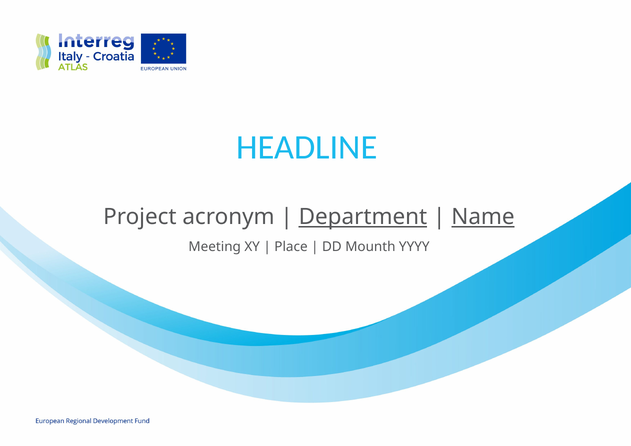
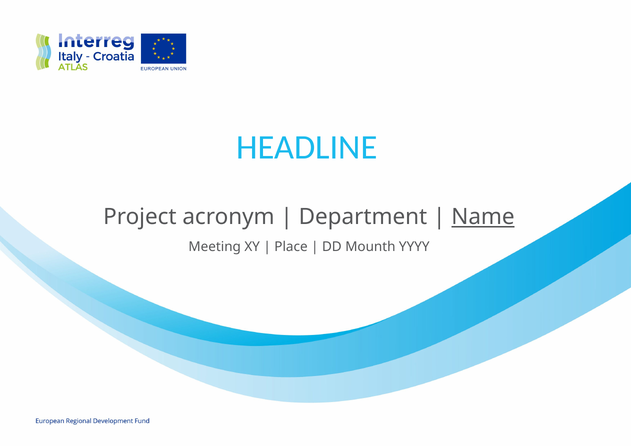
Department underline: present -> none
